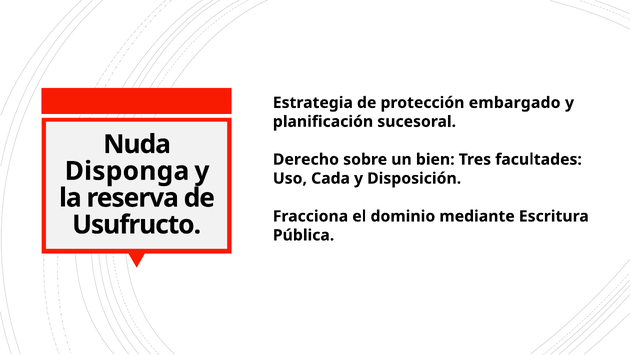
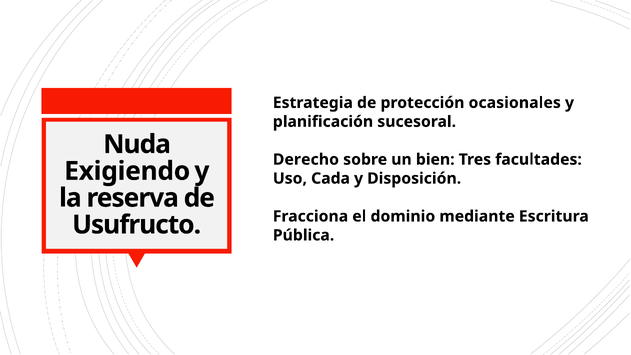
embargado: embargado -> ocasionales
Disponga: Disponga -> Exigiendo
